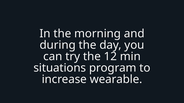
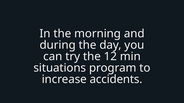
wearable: wearable -> accidents
